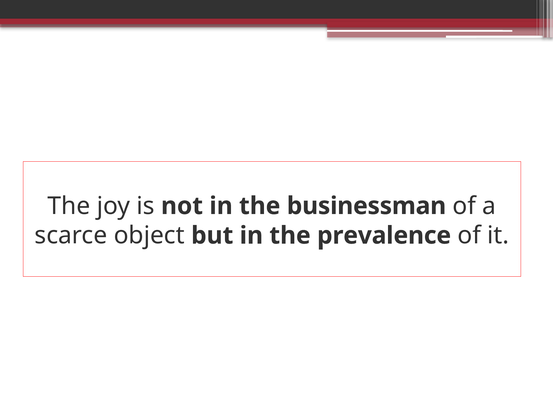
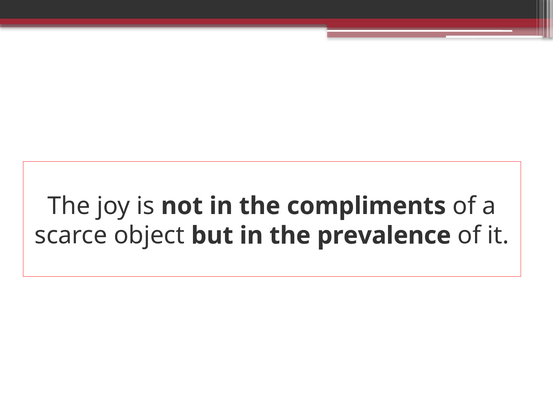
businessman: businessman -> compliments
